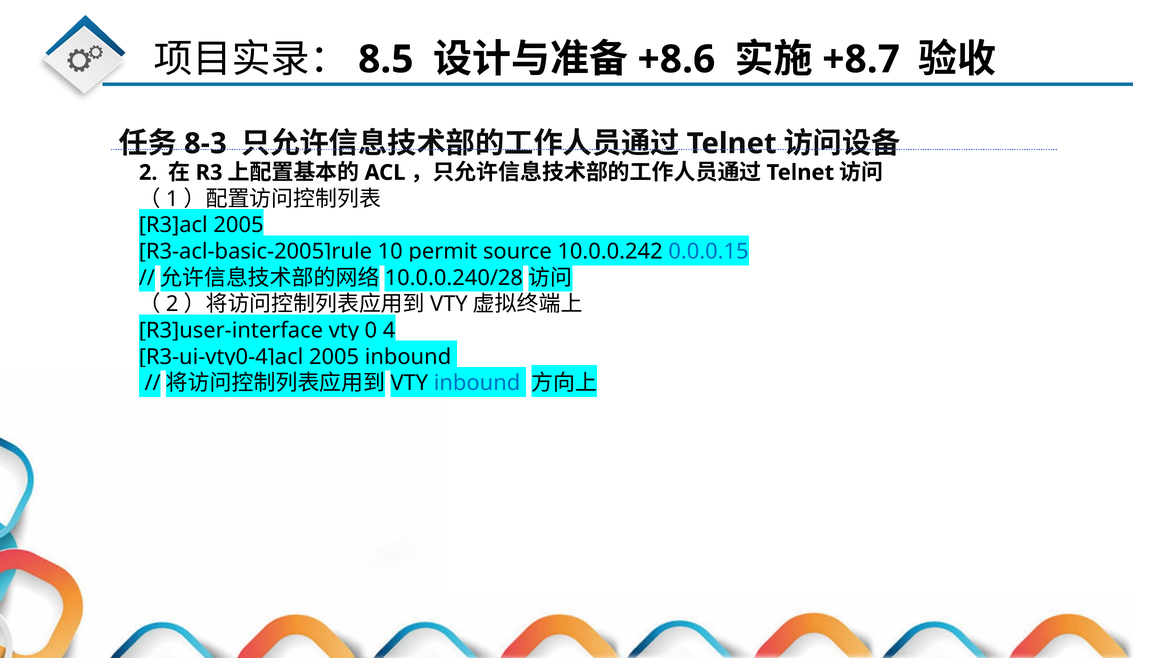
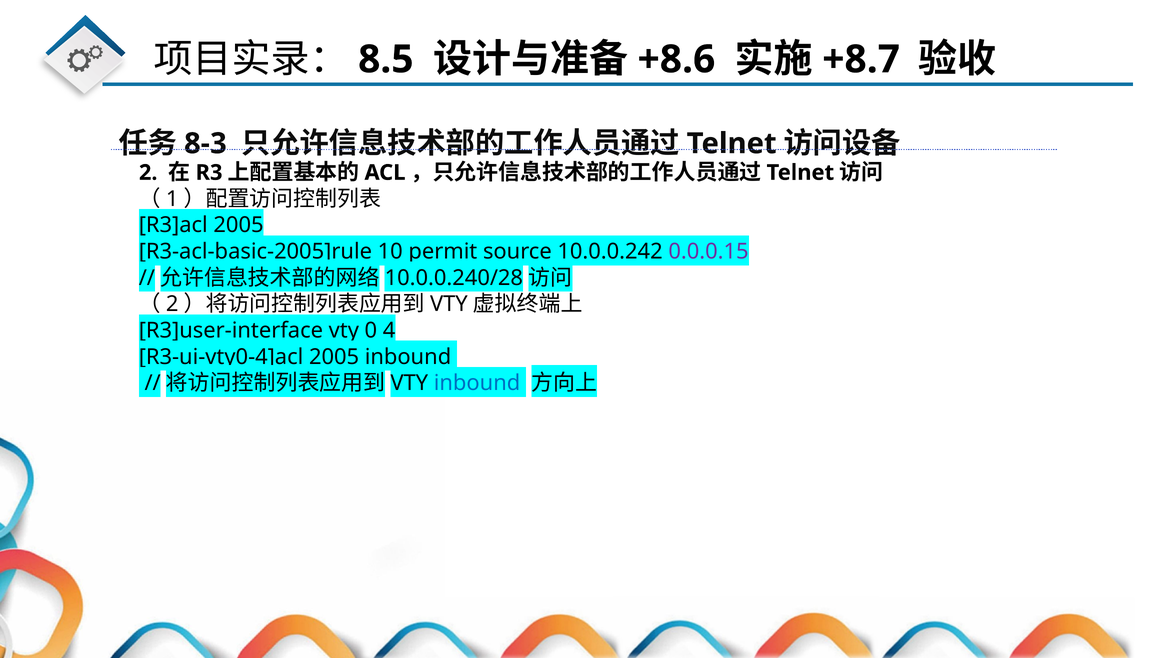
0.0.0.15 colour: blue -> purple
